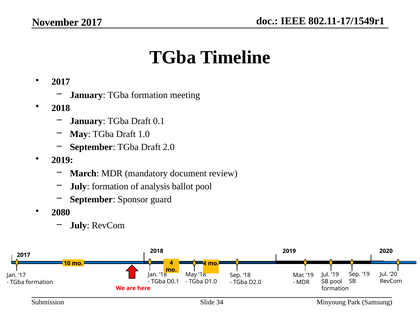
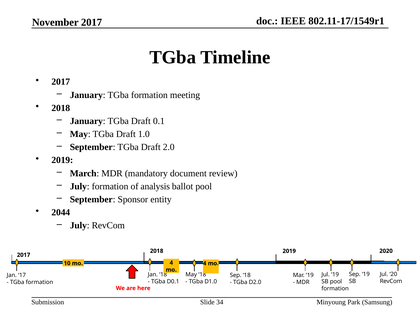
guard: guard -> entity
2080: 2080 -> 2044
